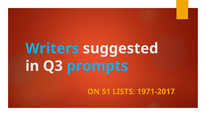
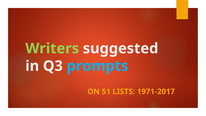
Writers colour: light blue -> light green
